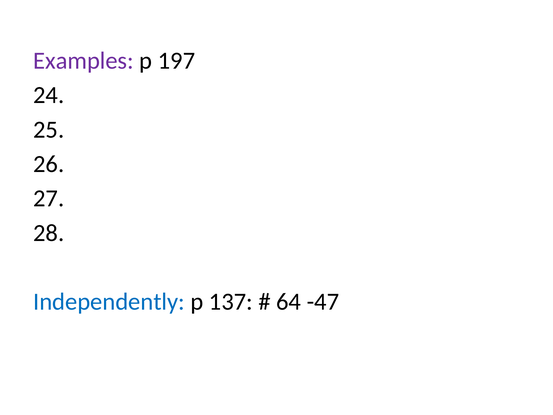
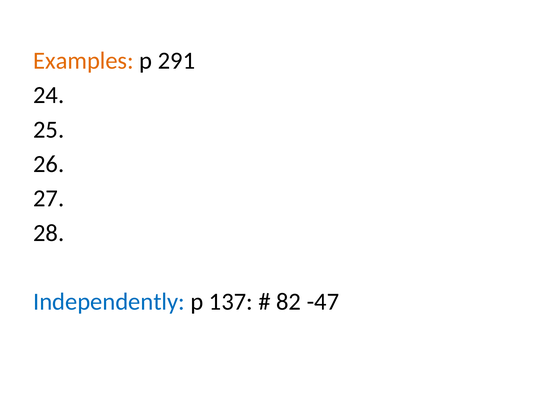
Examples colour: purple -> orange
197: 197 -> 291
64: 64 -> 82
